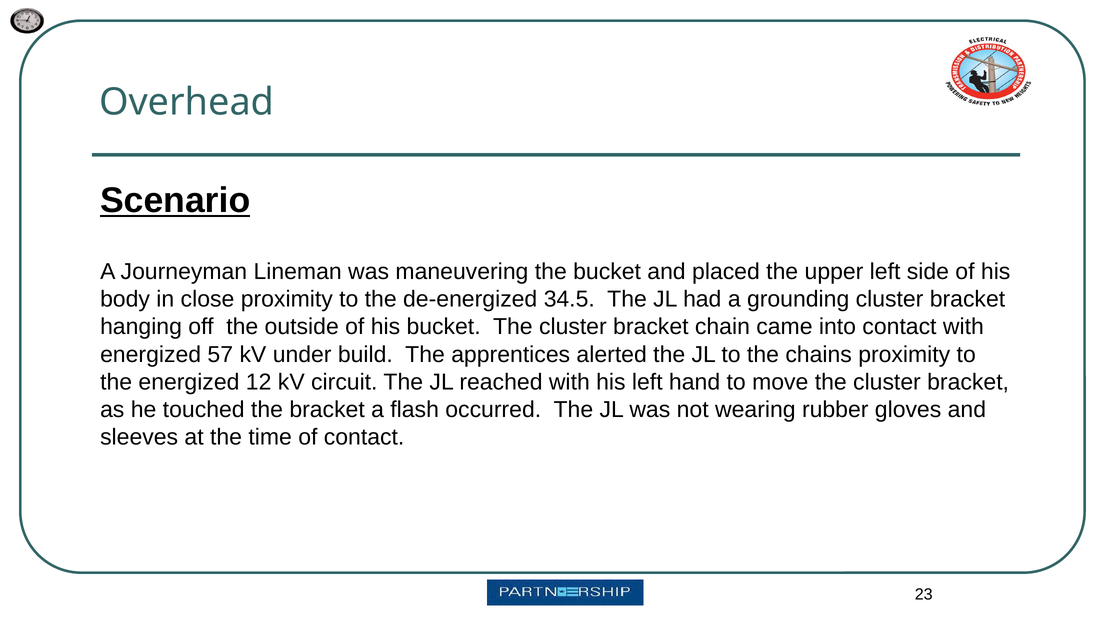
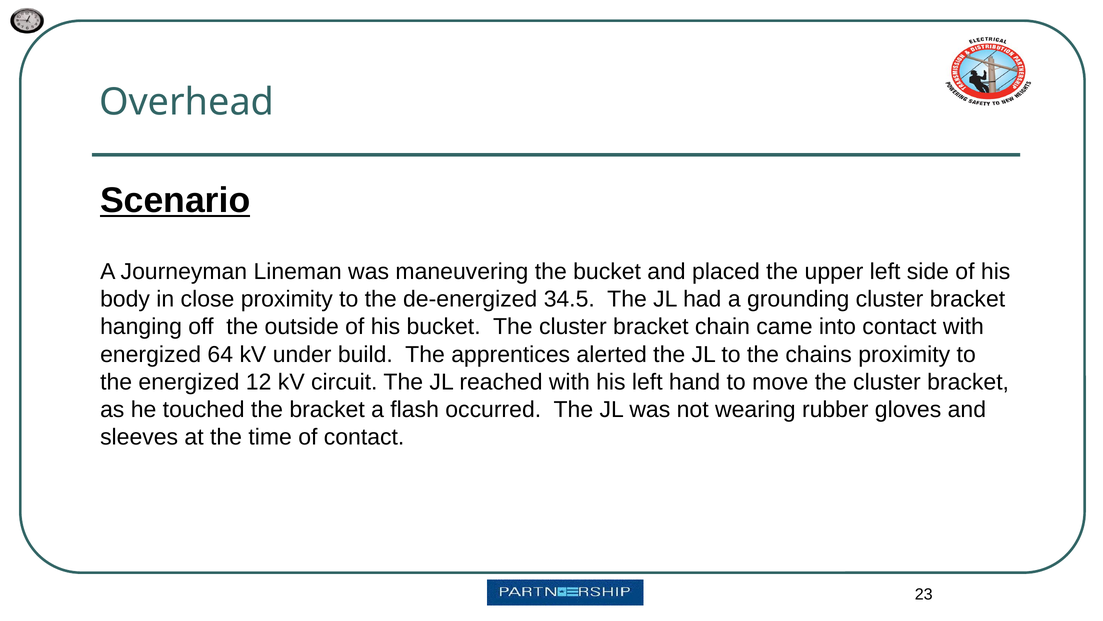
57: 57 -> 64
